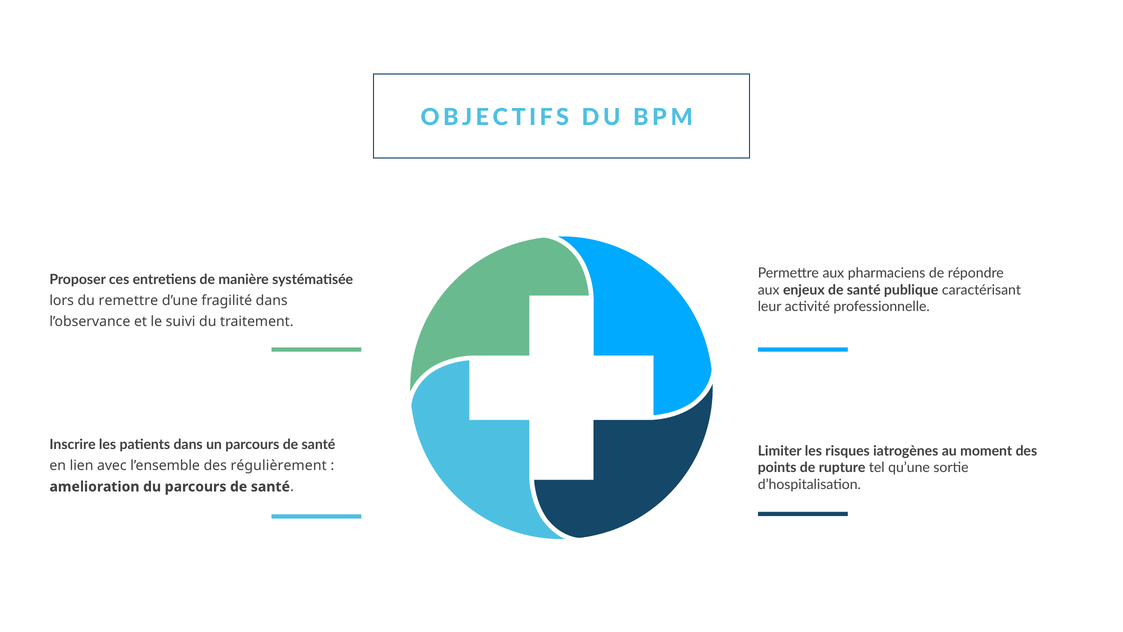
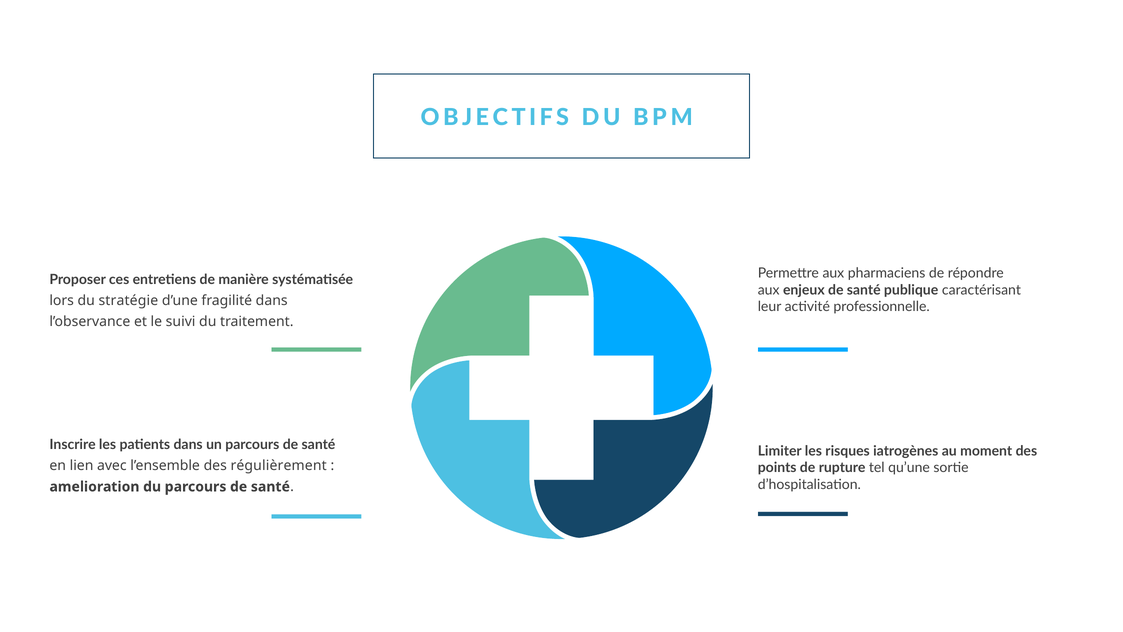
remettre: remettre -> stratégie
